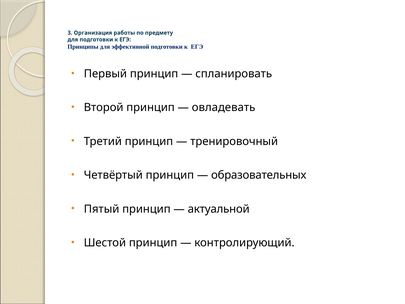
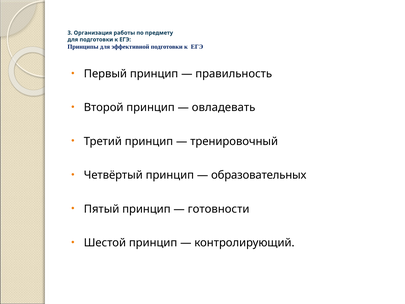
спланировать: спланировать -> правильность
актуальной: актуальной -> готовности
